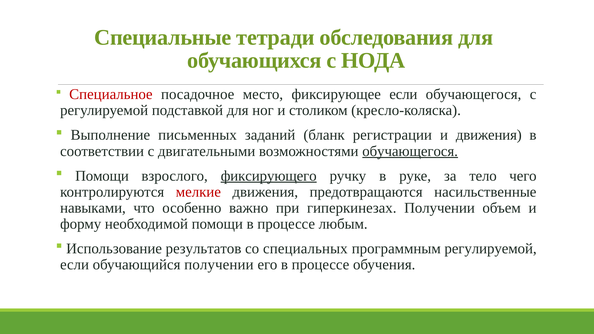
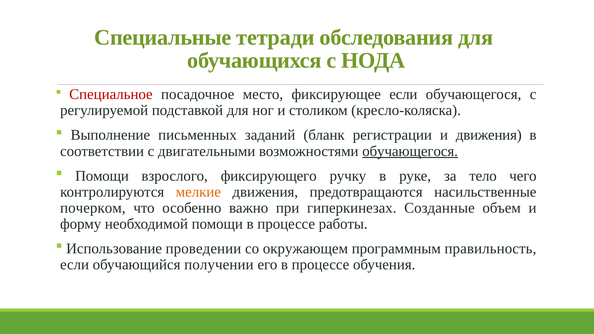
фиксирующего underline: present -> none
мелкие colour: red -> orange
навыками: навыками -> почерком
гиперкинезах Получении: Получении -> Созданные
любым: любым -> работы
результатов: результатов -> проведении
специальных: специальных -> окружающем
программным регулируемой: регулируемой -> правильность
